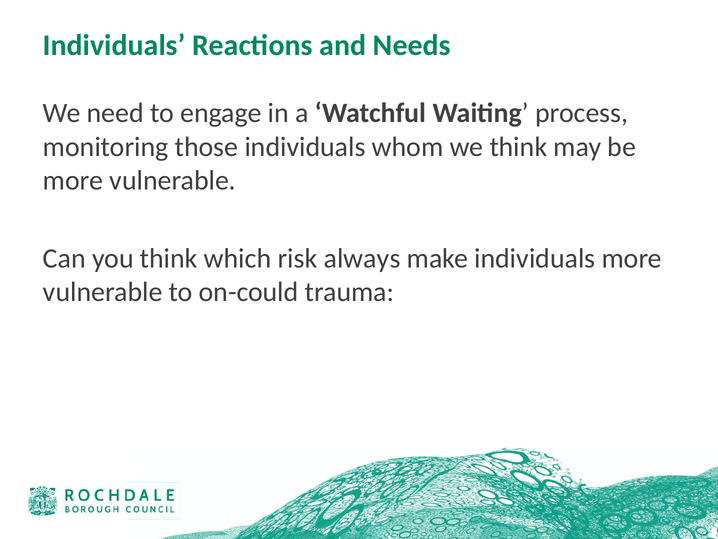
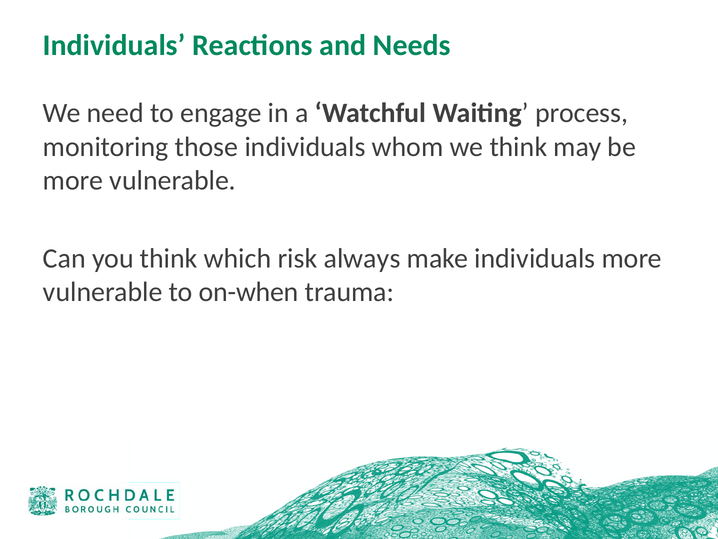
on-could: on-could -> on-when
